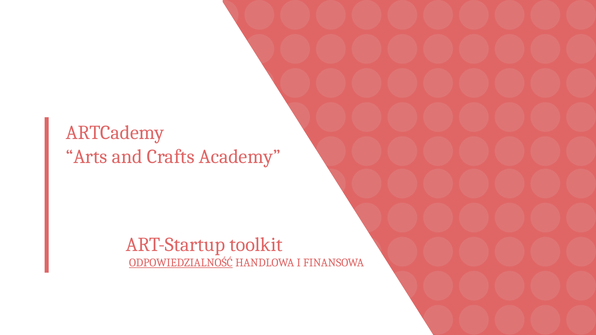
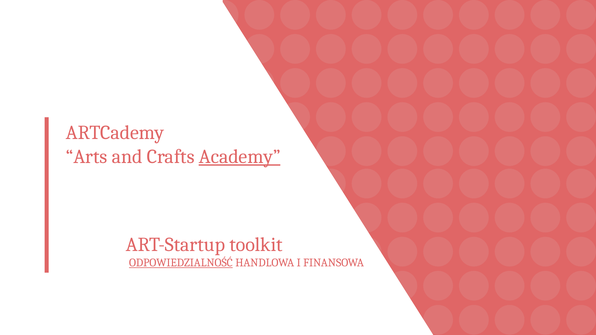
Academy underline: none -> present
